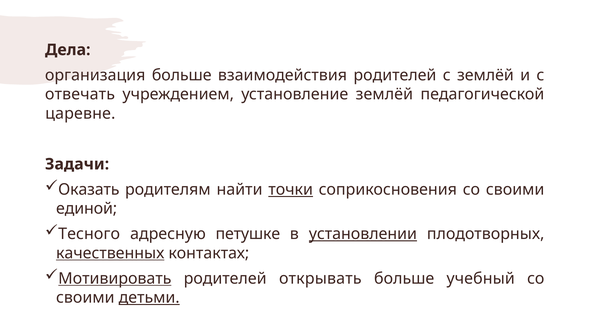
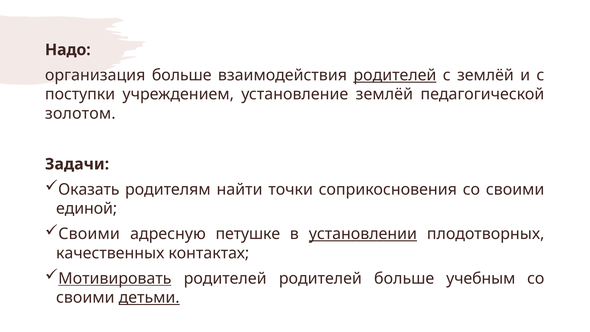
Дела: Дела -> Надо
родителей at (395, 75) underline: none -> present
отвечать: отвечать -> поступки
царевне: царевне -> золотом
точки underline: present -> none
Тесного at (89, 234): Тесного -> Своими
качественных underline: present -> none
родителей открывать: открывать -> родителей
учебный: учебный -> учебным
